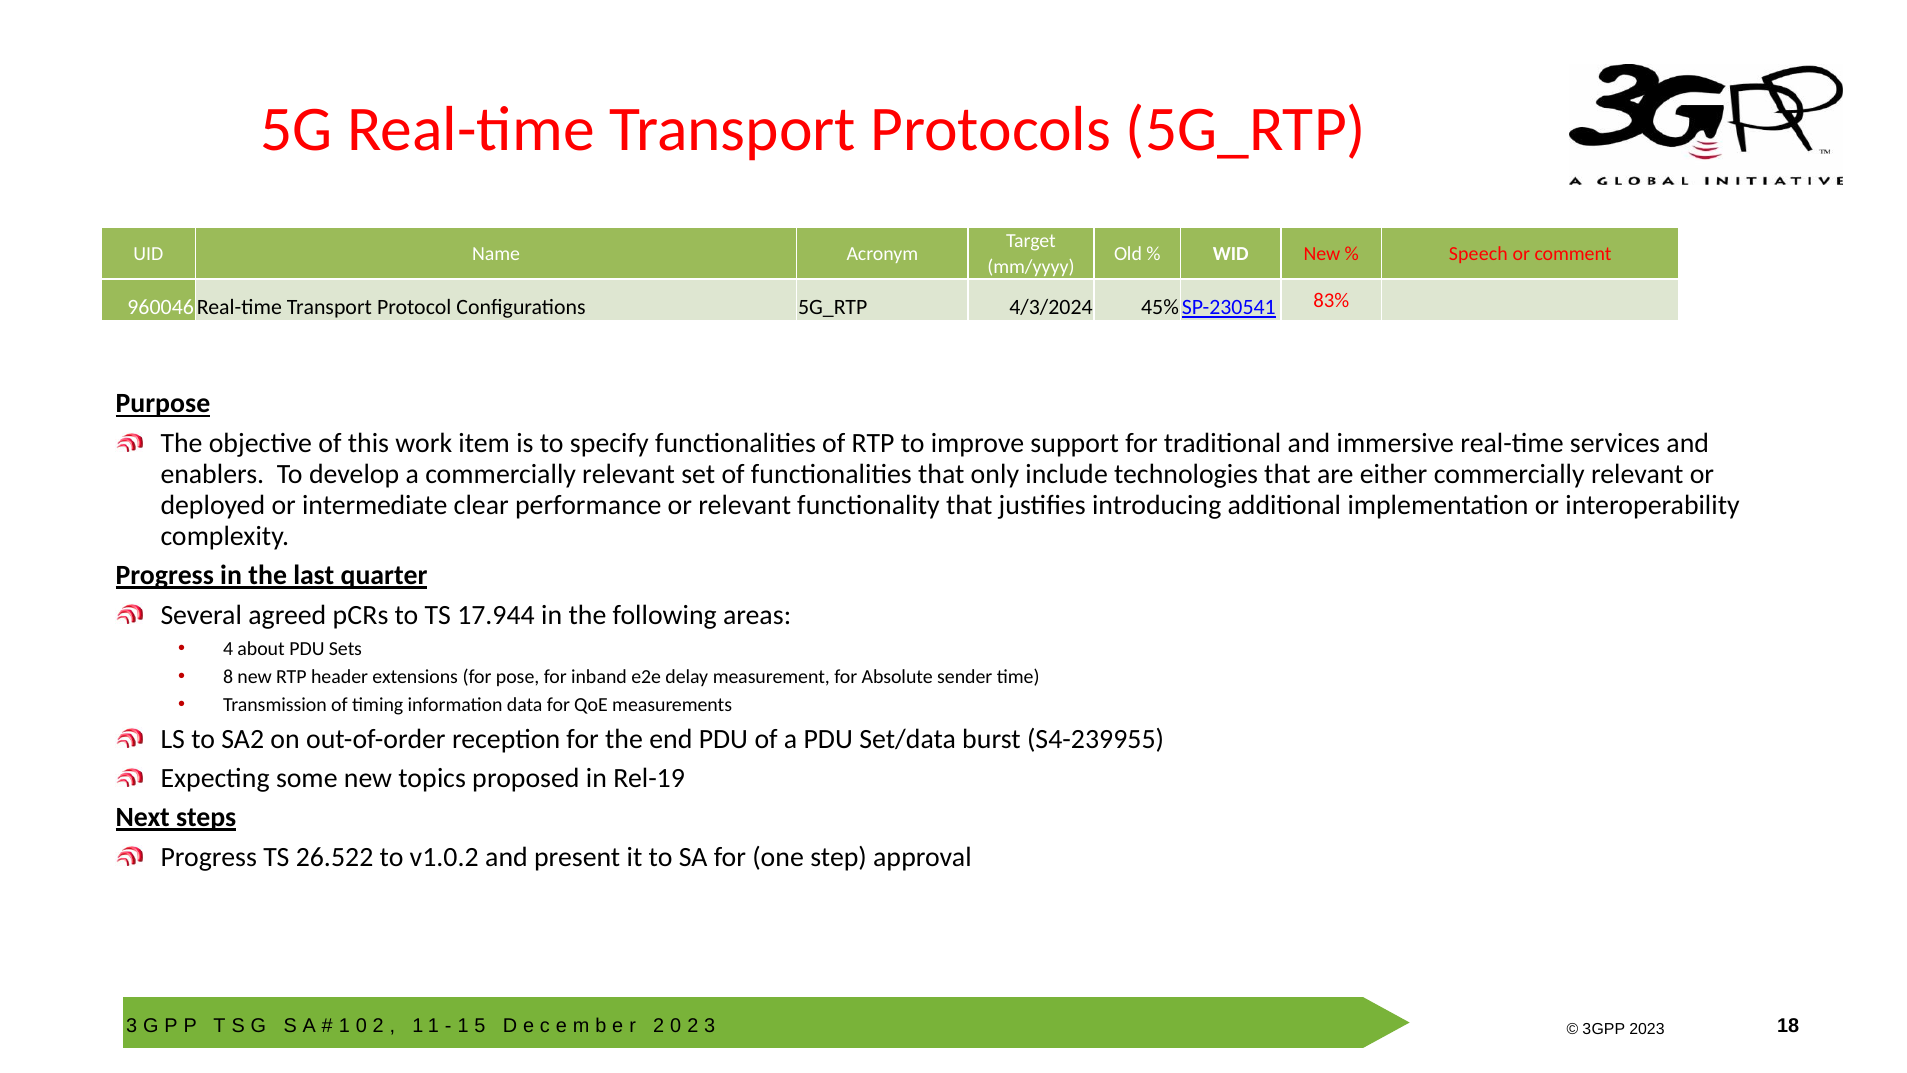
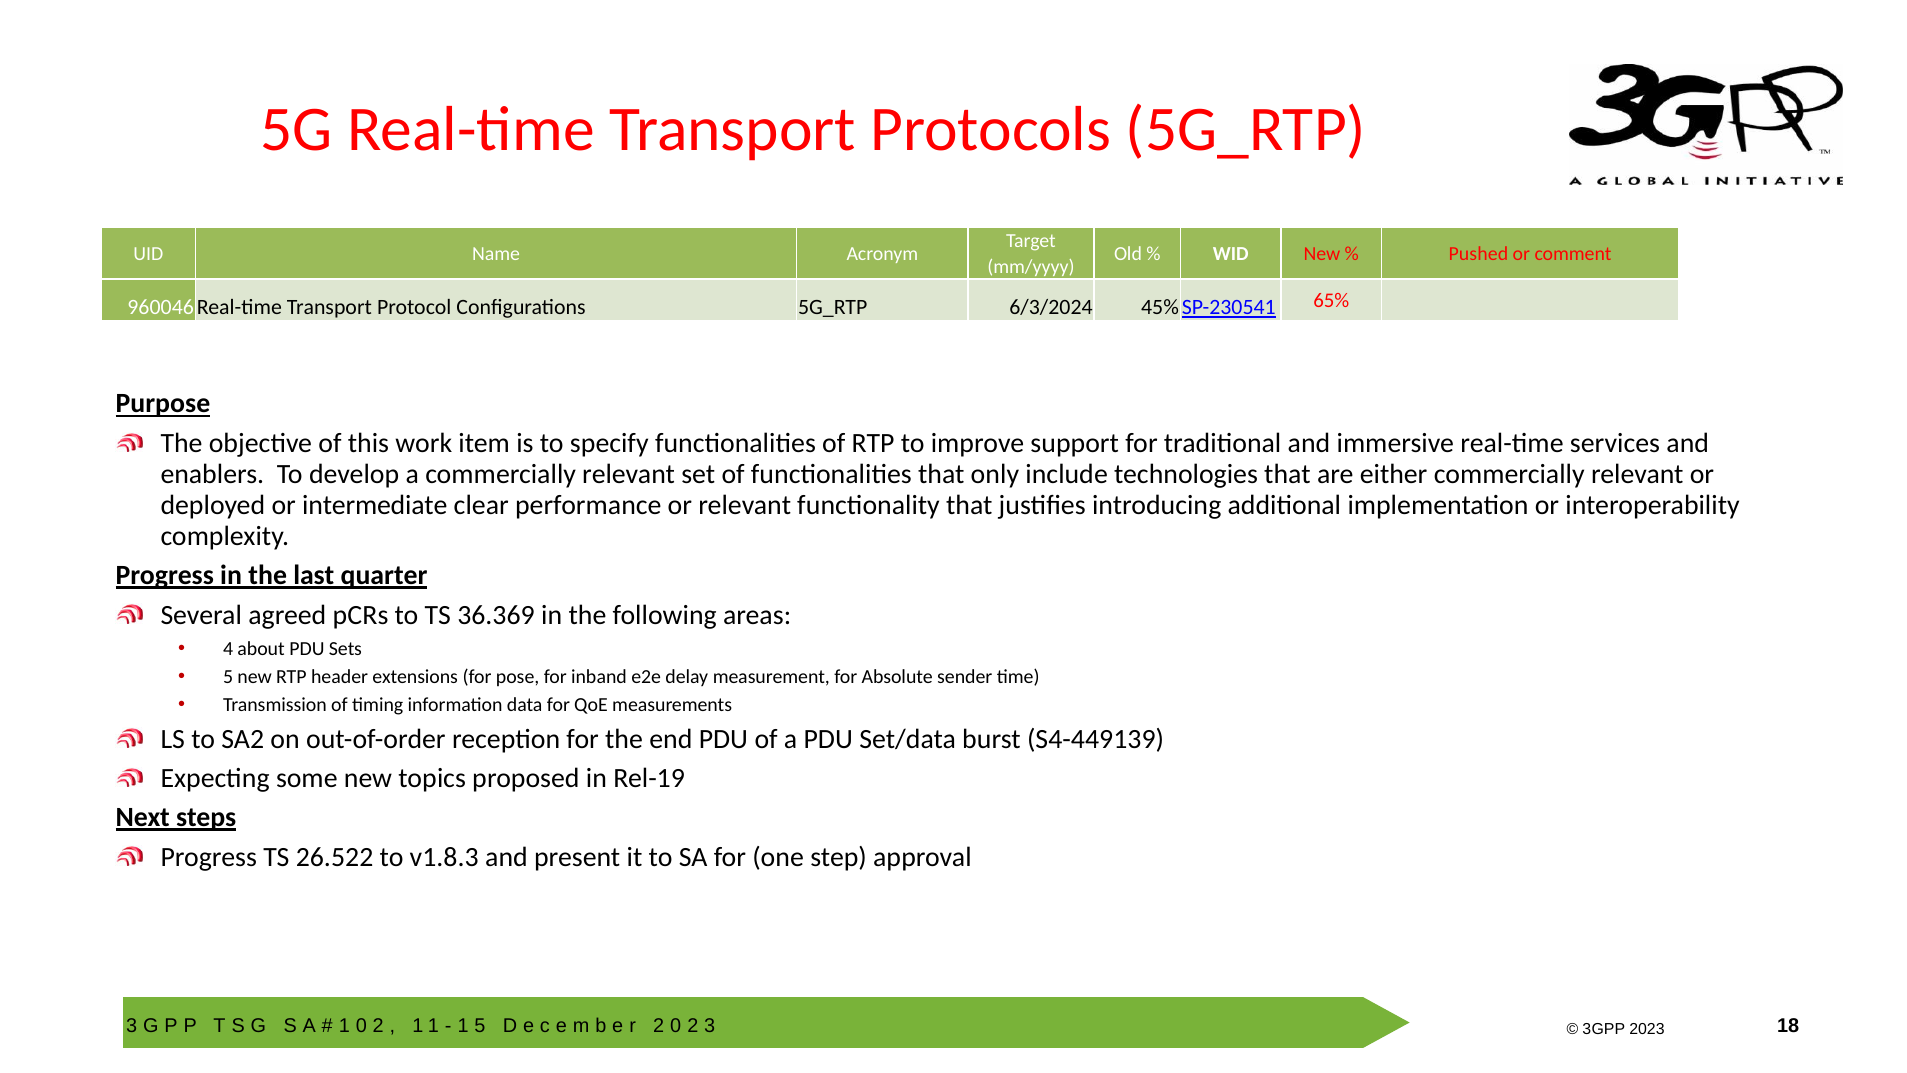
Speech: Speech -> Pushed
4/3/2024: 4/3/2024 -> 6/3/2024
83%: 83% -> 65%
17.944: 17.944 -> 36.369
8 at (228, 677): 8 -> 5
S4-239955: S4-239955 -> S4-449139
v1.0.2: v1.0.2 -> v1.8.3
